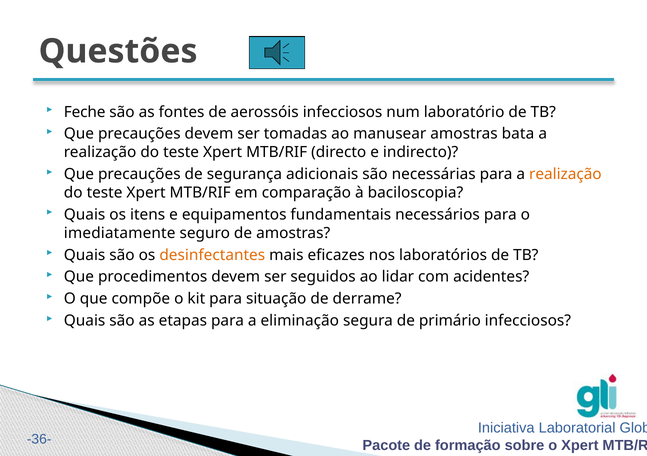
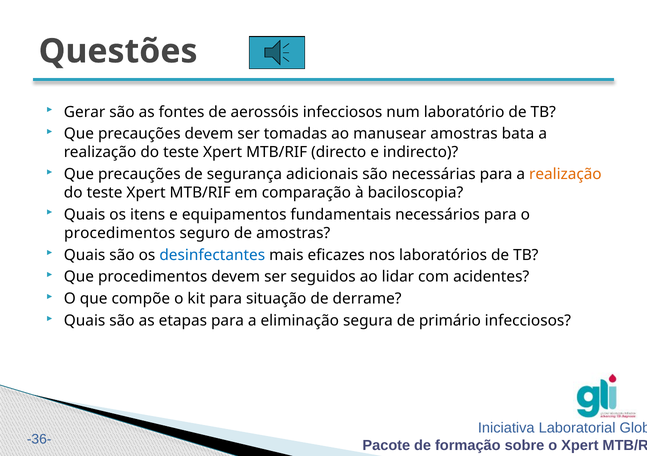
Feche: Feche -> Gerar
imediatamente at (120, 233): imediatamente -> procedimentos
desinfectantes colour: orange -> blue
